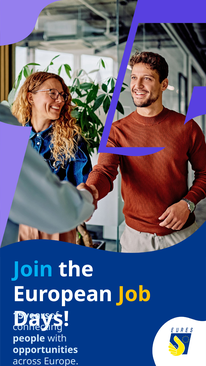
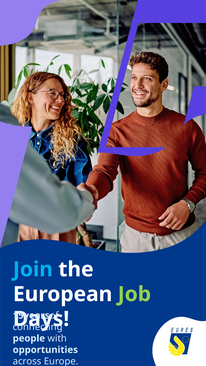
Job colour: yellow -> light green
